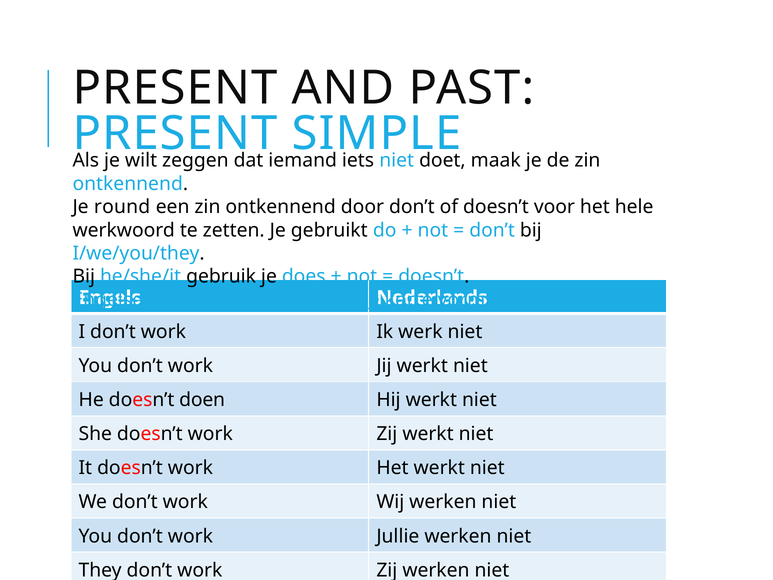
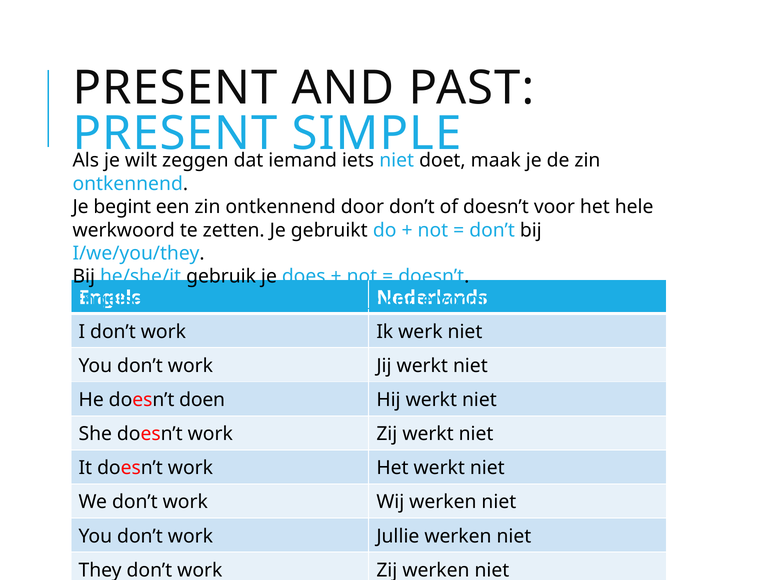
round: round -> begint
